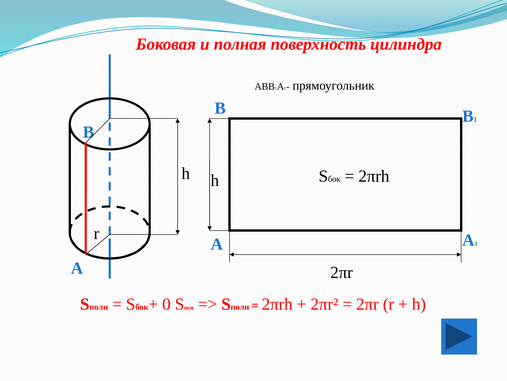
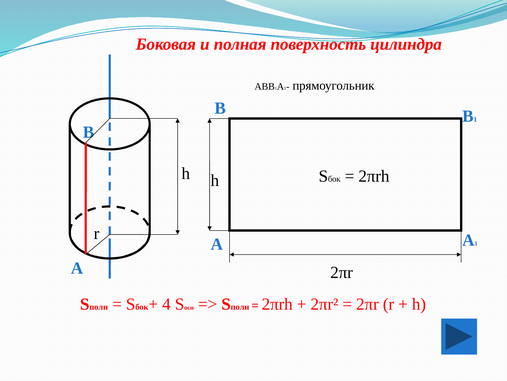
0: 0 -> 4
